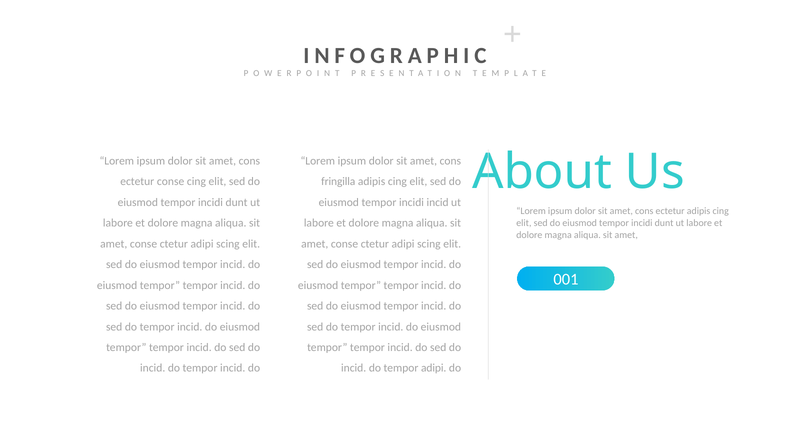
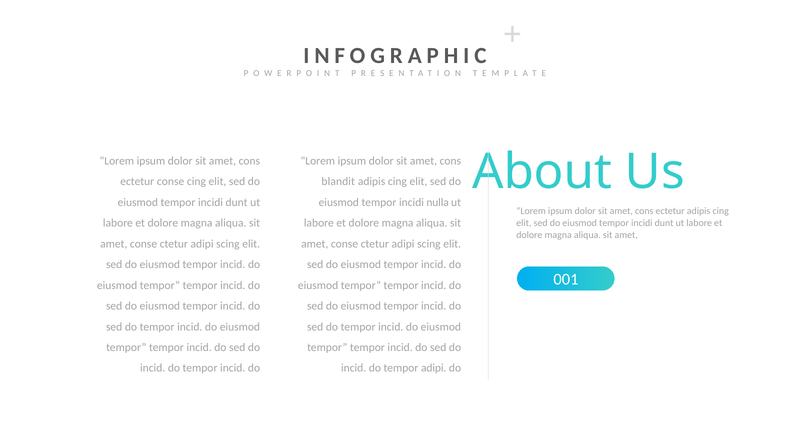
fringilla: fringilla -> blandit
incidi incid: incid -> nulla
